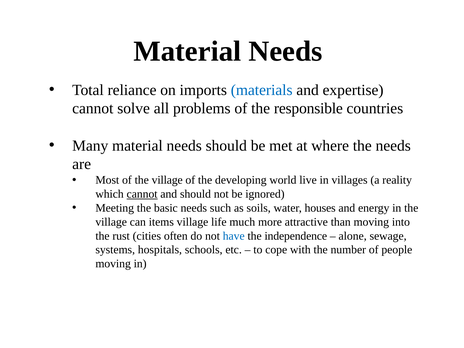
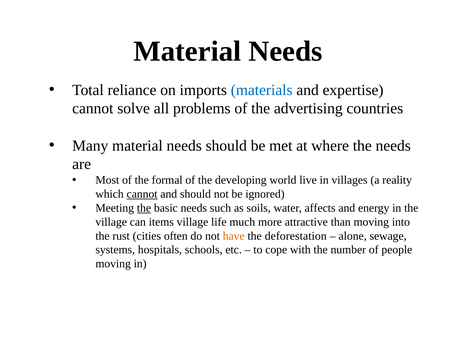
responsible: responsible -> advertising
of the village: village -> formal
the at (144, 208) underline: none -> present
houses: houses -> affects
have colour: blue -> orange
independence: independence -> deforestation
